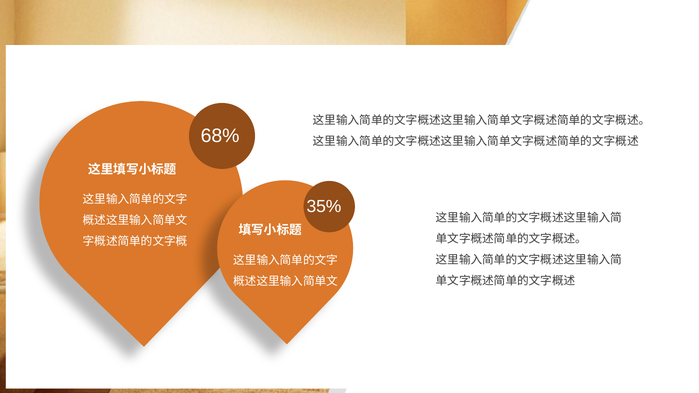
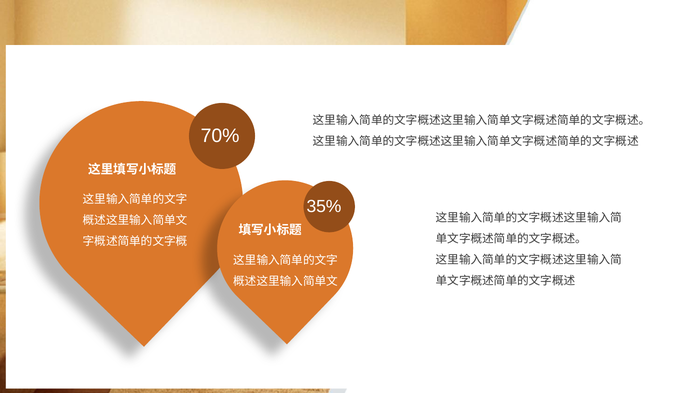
68%: 68% -> 70%
